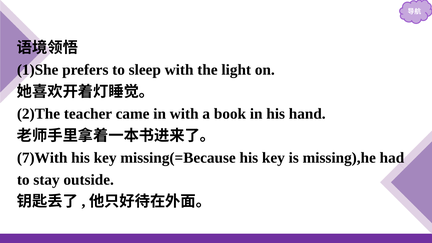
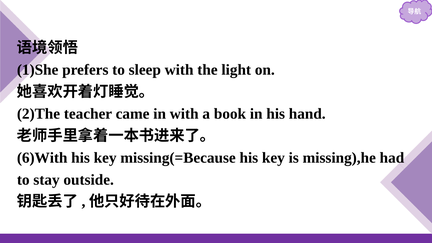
7)With: 7)With -> 6)With
